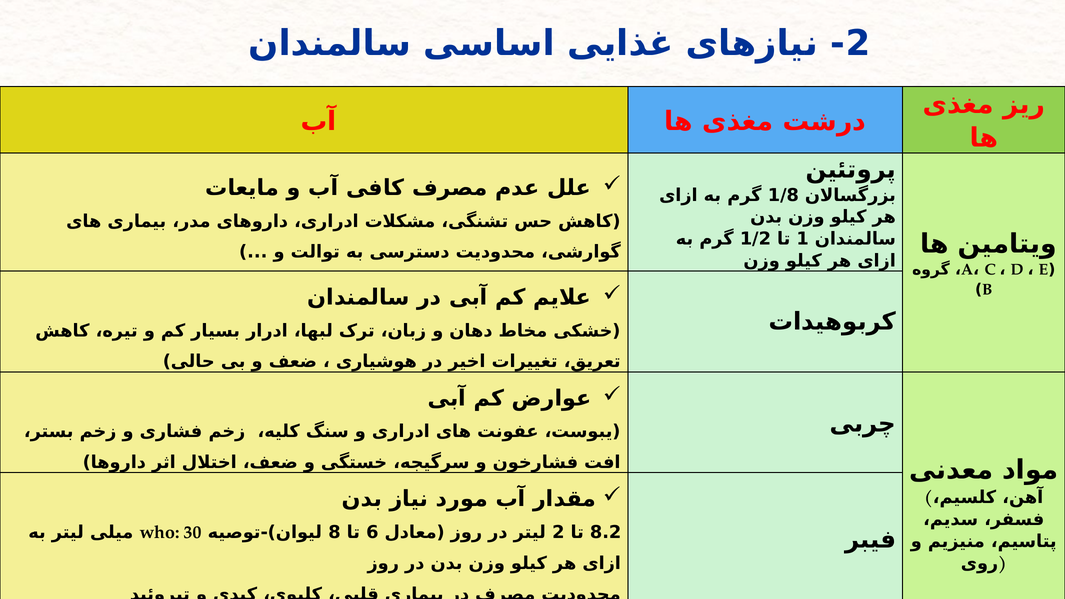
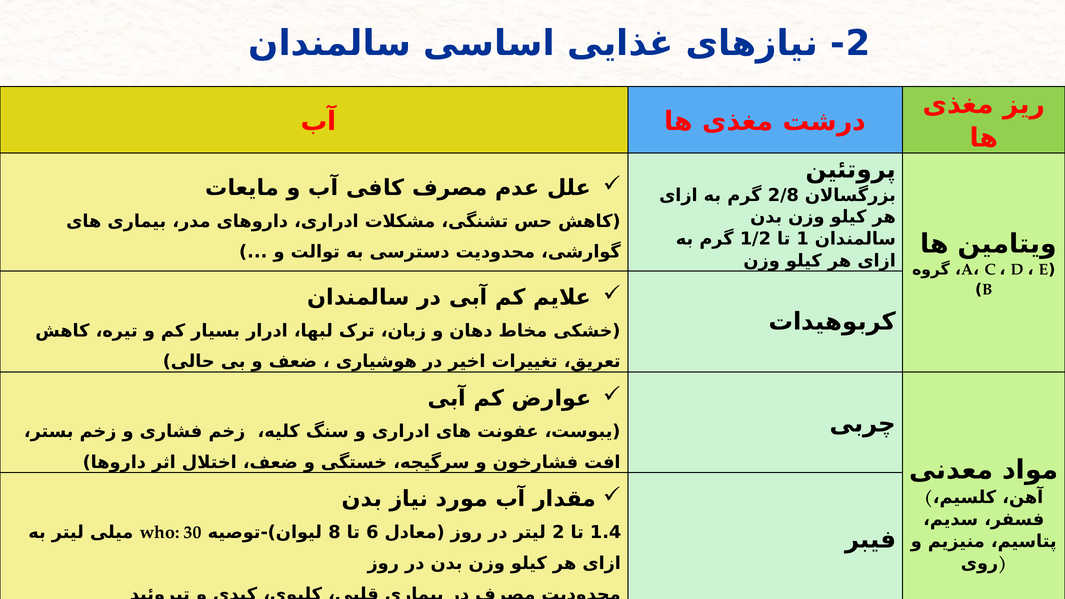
1/8: 1/8 -> 2/8
8.2: 8.2 -> 1.4
